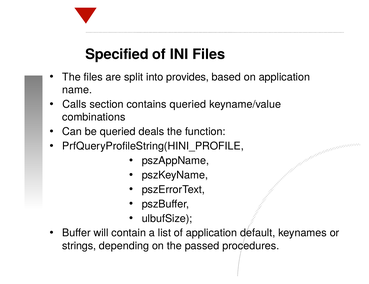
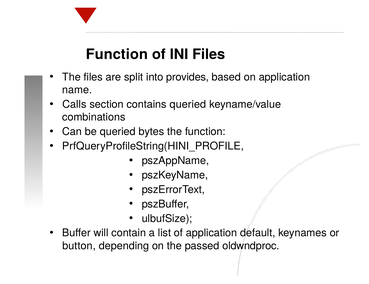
Specified at (117, 54): Specified -> Function
deals: deals -> bytes
strings: strings -> button
procedures: procedures -> oldwndproc
